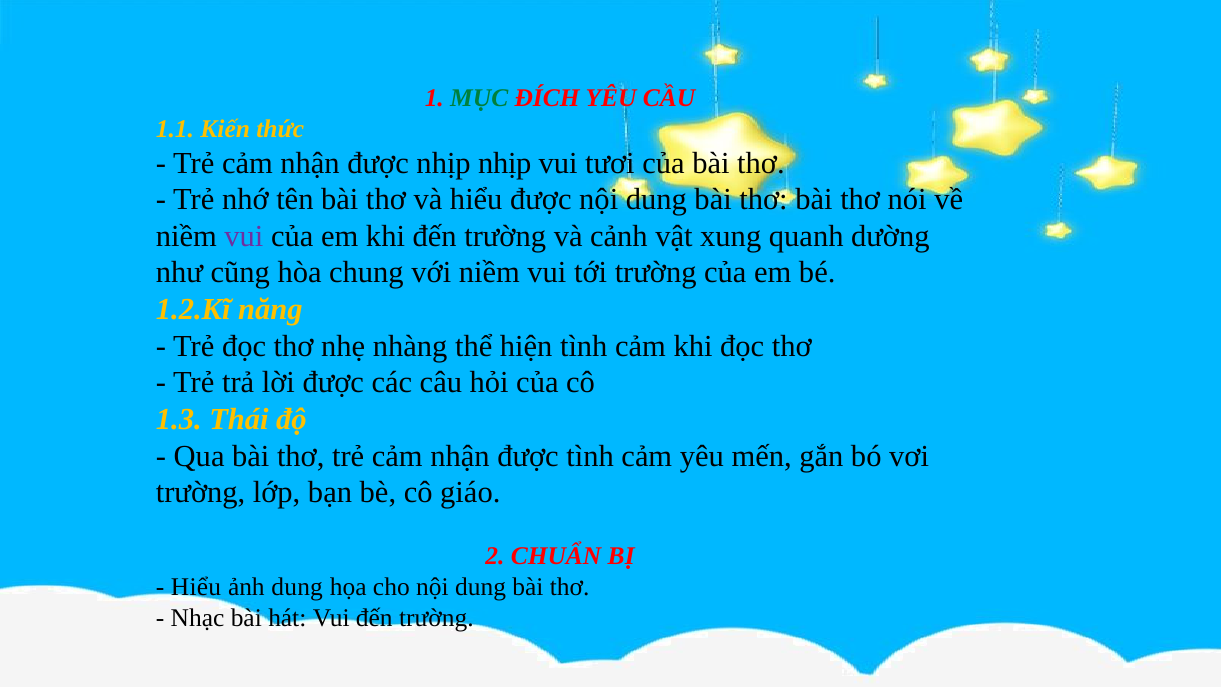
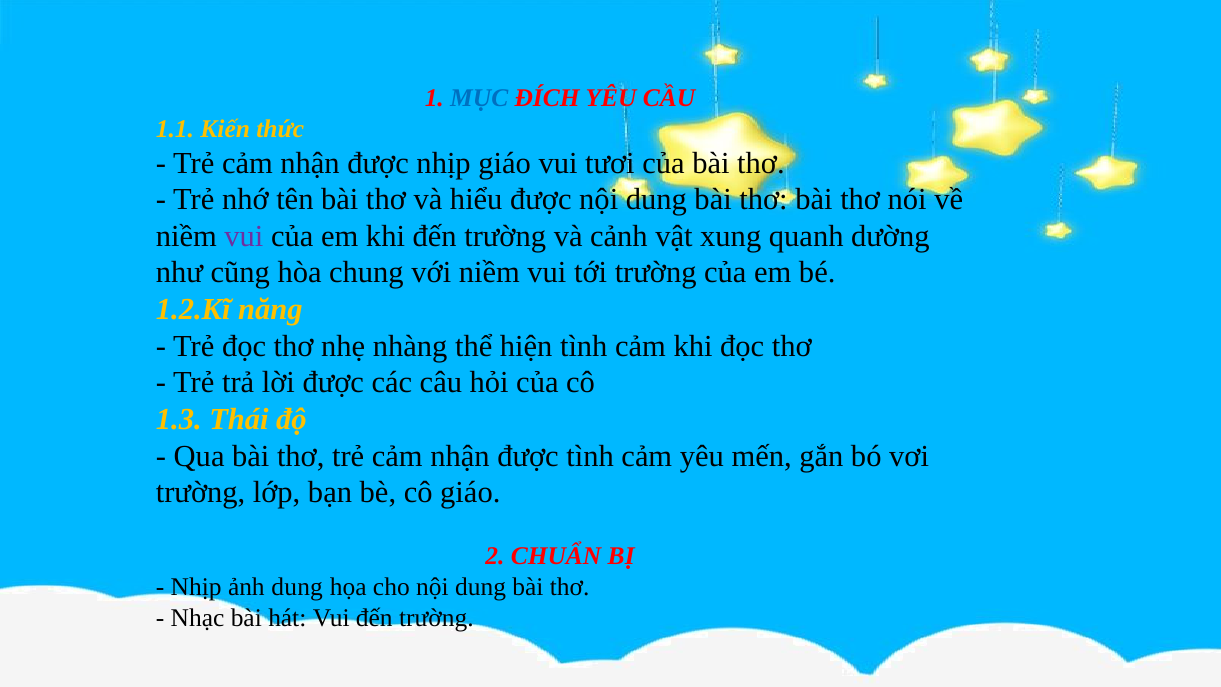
MỤC colour: green -> blue
nhịp nhịp: nhịp -> giáo
Hiểu at (196, 587): Hiểu -> Nhịp
